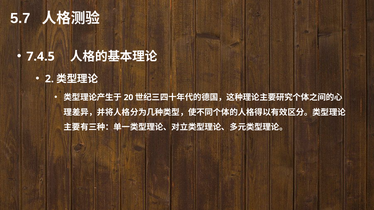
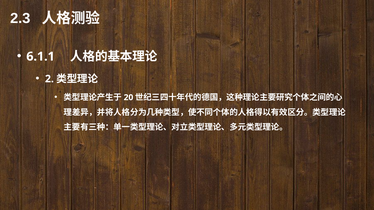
5.7: 5.7 -> 2.3
7.4.5: 7.4.5 -> 6.1.1
